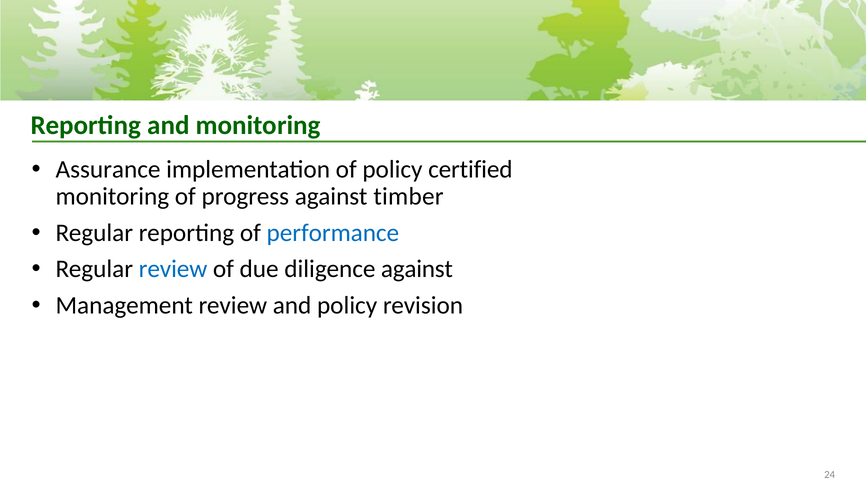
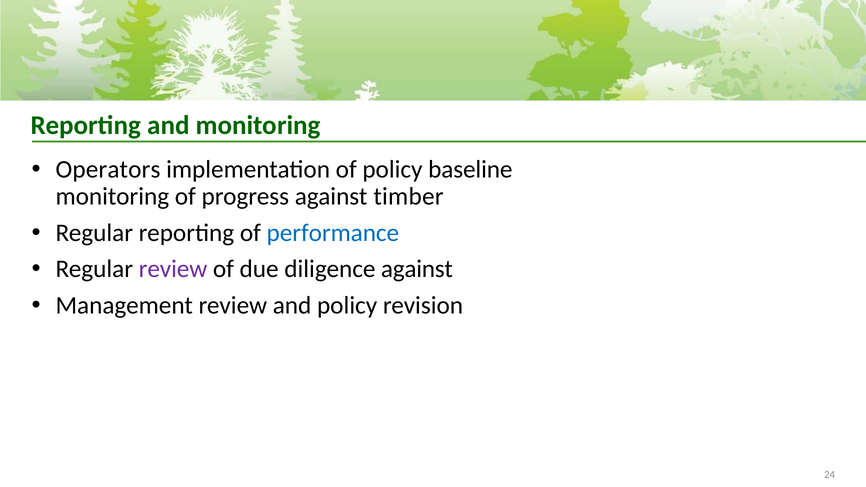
Assurance: Assurance -> Operators
certified: certified -> baseline
review at (173, 269) colour: blue -> purple
